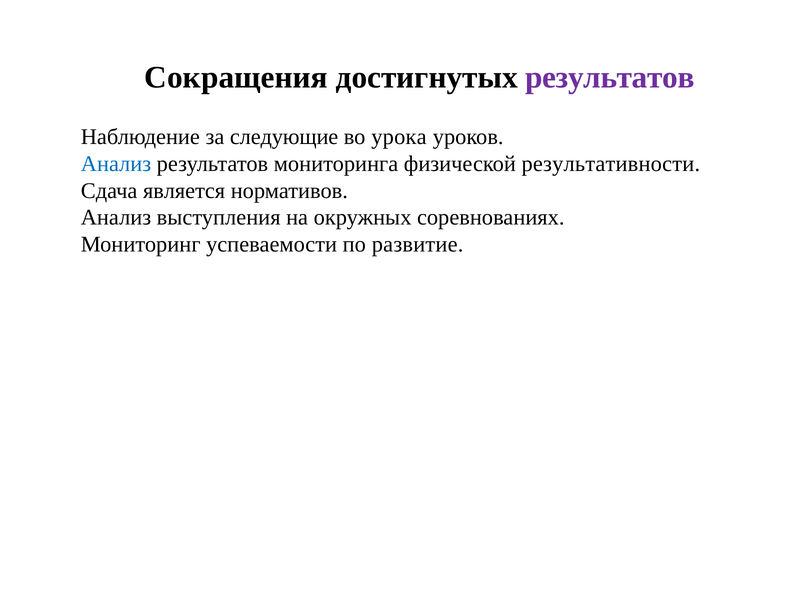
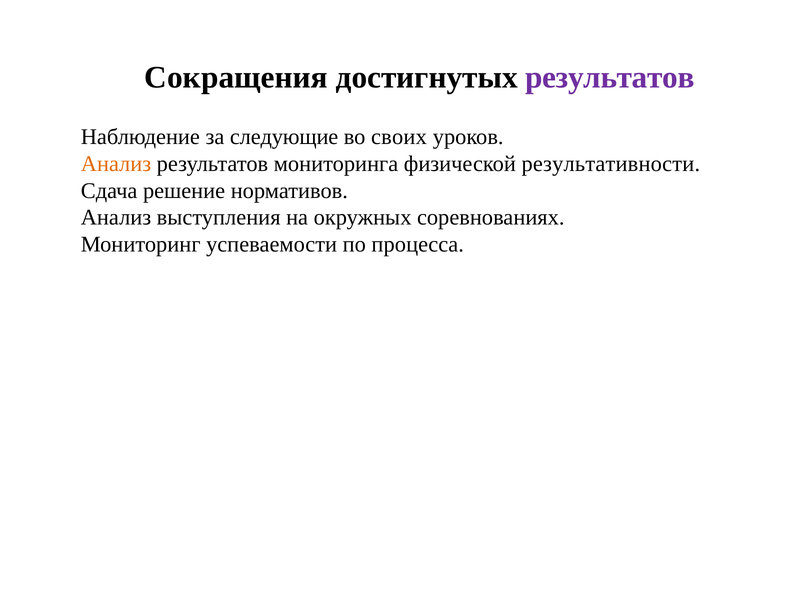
урока: урока -> своих
Анализ at (116, 164) colour: blue -> orange
является: является -> решение
развитие: развитие -> процесса
